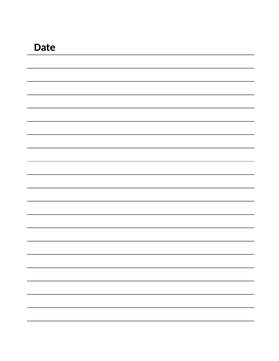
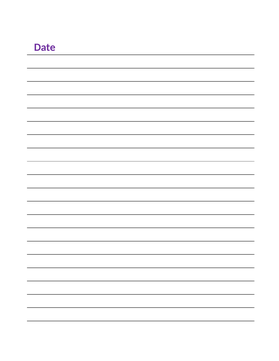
Date colour: black -> purple
